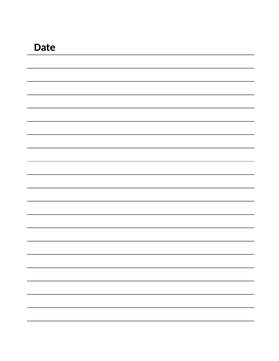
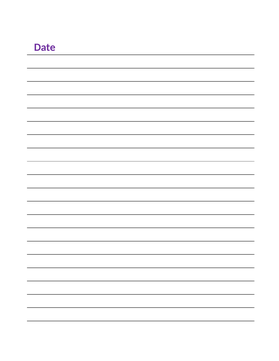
Date colour: black -> purple
